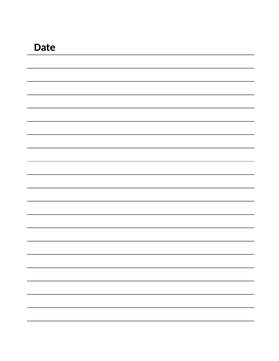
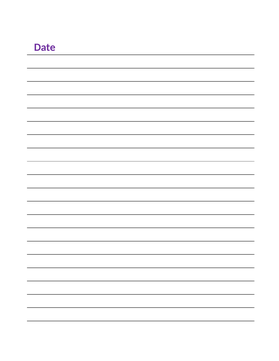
Date colour: black -> purple
